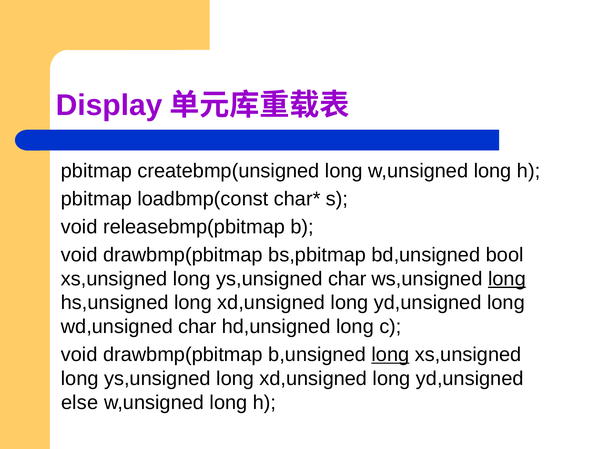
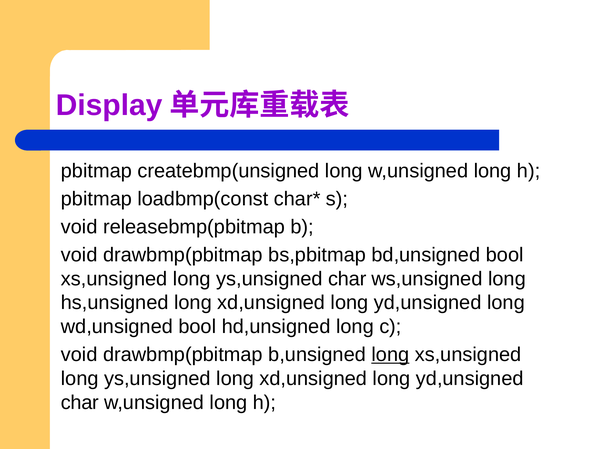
long at (507, 279) underline: present -> none
wd,unsigned char: char -> bool
else at (80, 403): else -> char
